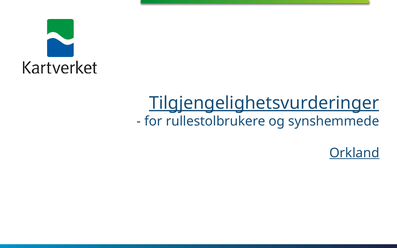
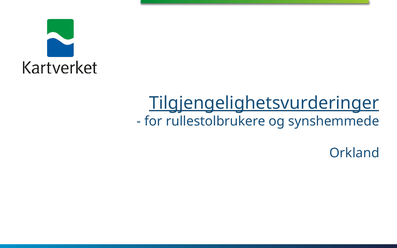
Orkland underline: present -> none
